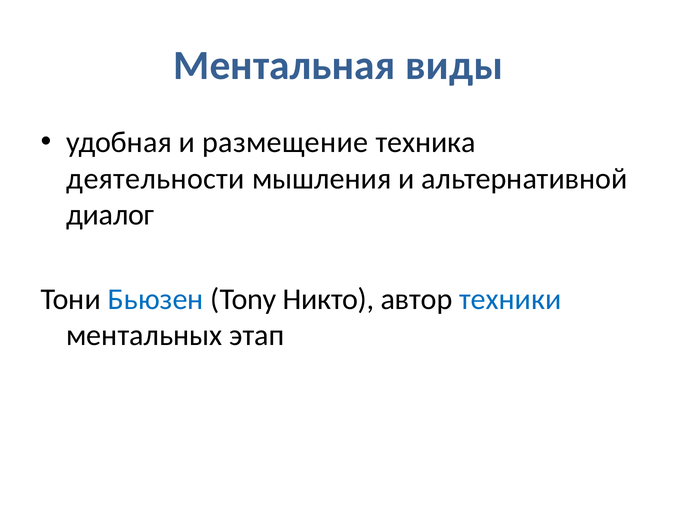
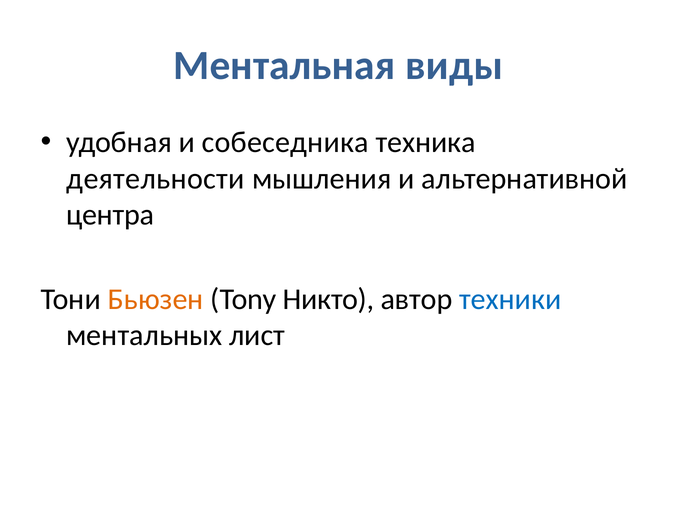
размещение: размещение -> собеседника
диалог: диалог -> центра
Бьюзен colour: blue -> orange
этап: этап -> лист
